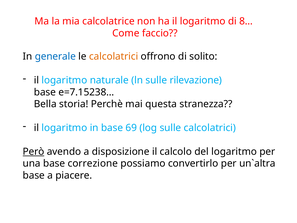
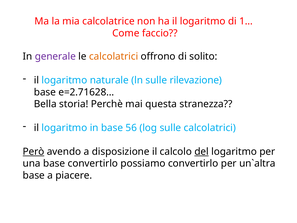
8…: 8… -> 1…
generale colour: blue -> purple
e=7.15238…: e=7.15238… -> e=2.71628…
69: 69 -> 56
del underline: none -> present
base correzione: correzione -> convertirlo
